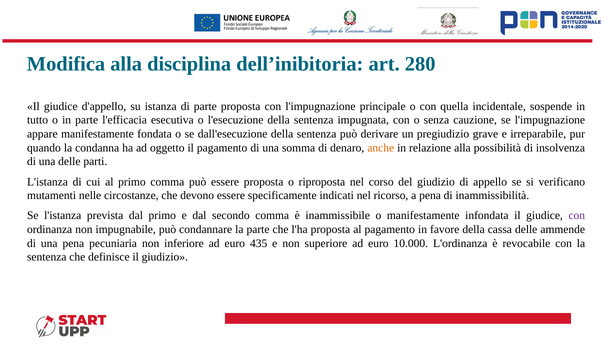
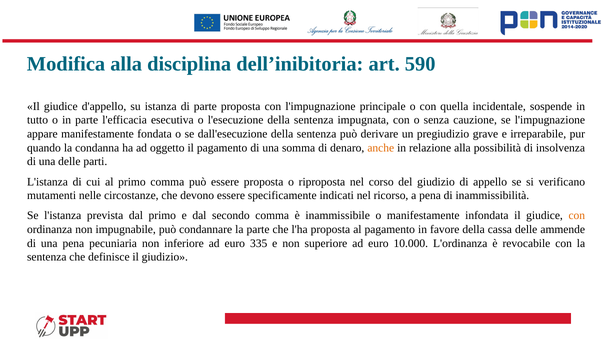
280: 280 -> 590
con at (577, 216) colour: purple -> orange
435: 435 -> 335
